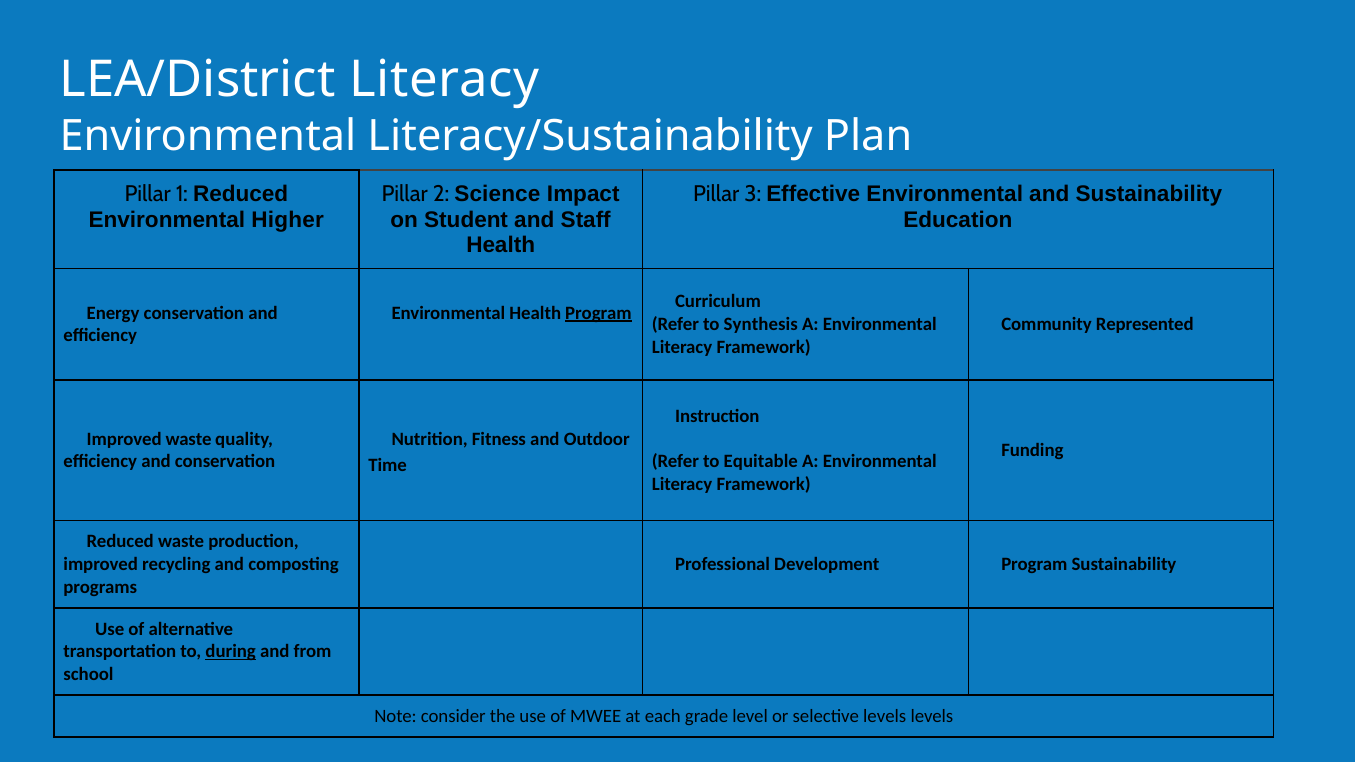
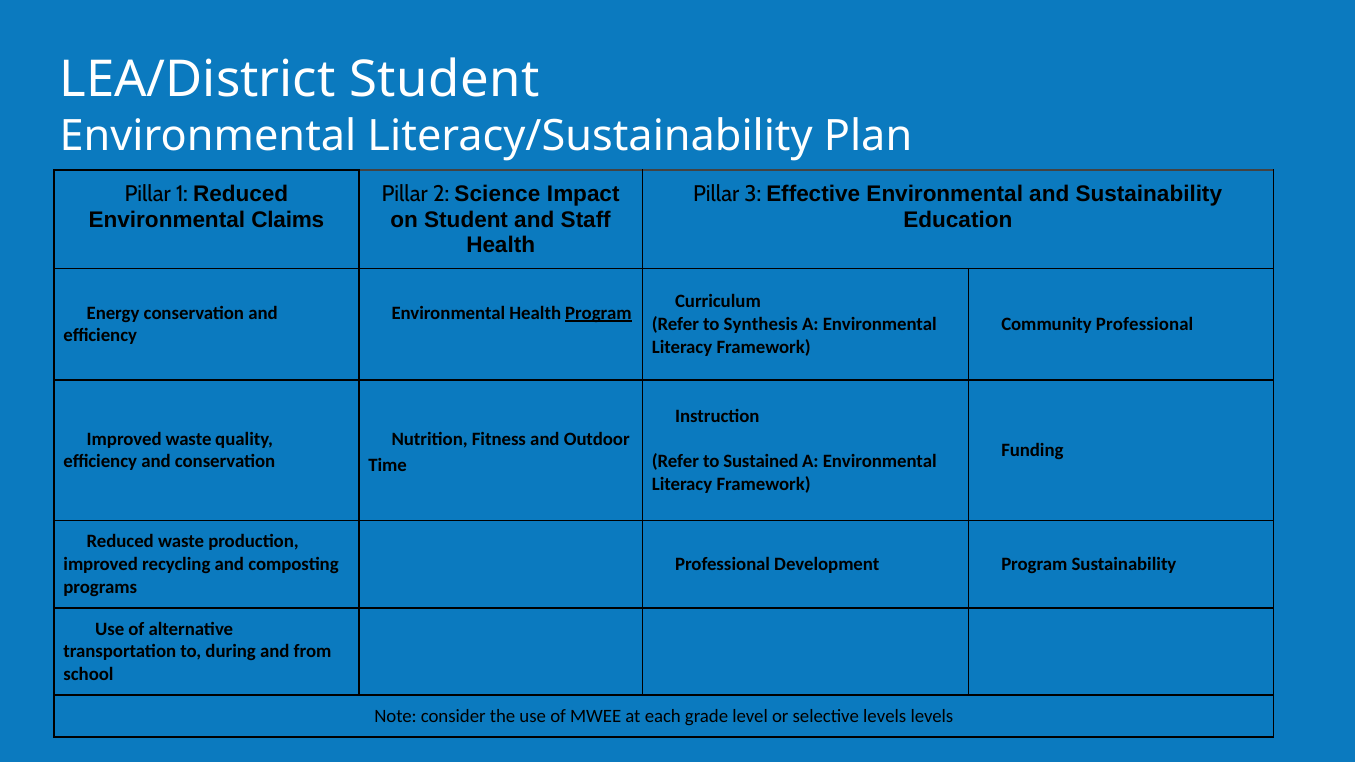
LEA/District Literacy: Literacy -> Student
Higher: Higher -> Claims
Represented: Represented -> Professional
Equitable: Equitable -> Sustained
during underline: present -> none
